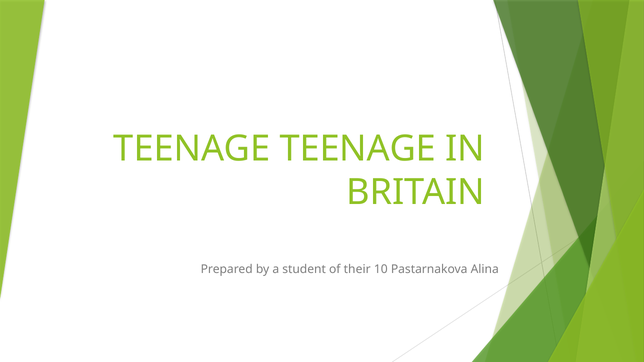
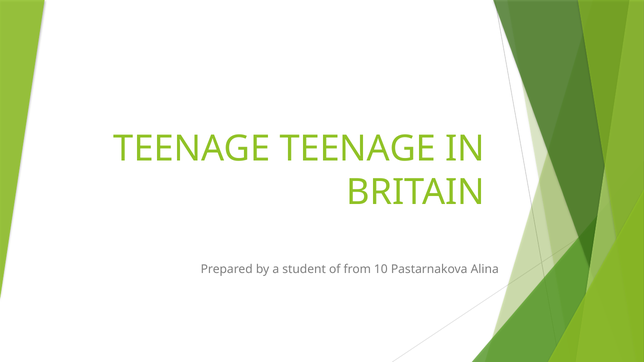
their: their -> from
